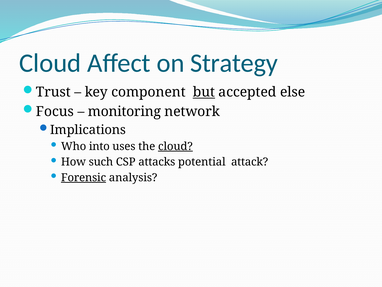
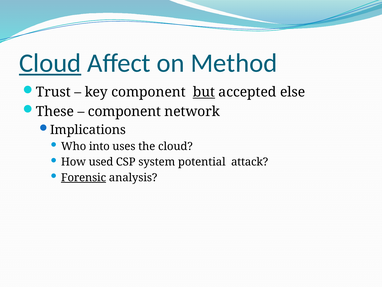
Cloud at (50, 63) underline: none -> present
Strategy: Strategy -> Method
Focus: Focus -> These
monitoring at (124, 111): monitoring -> component
cloud at (175, 146) underline: present -> none
such: such -> used
attacks: attacks -> system
